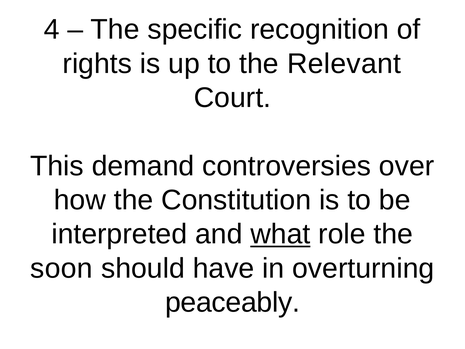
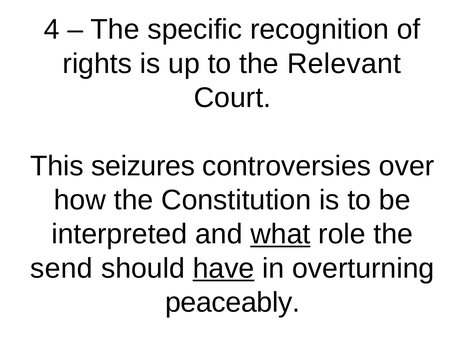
demand: demand -> seizures
soon: soon -> send
have underline: none -> present
